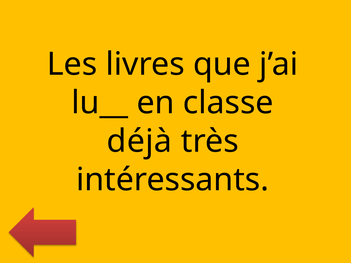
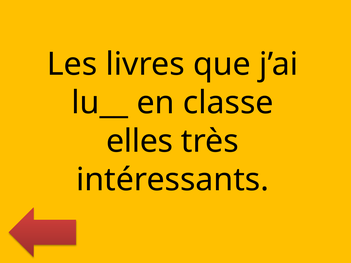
déjà: déjà -> elles
